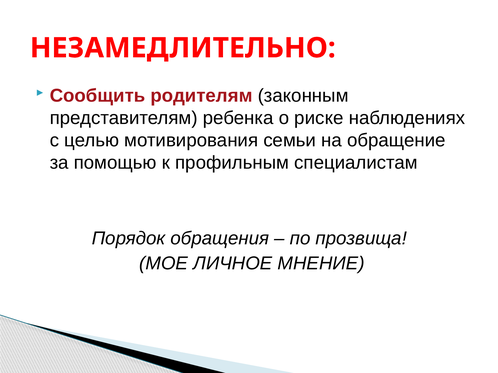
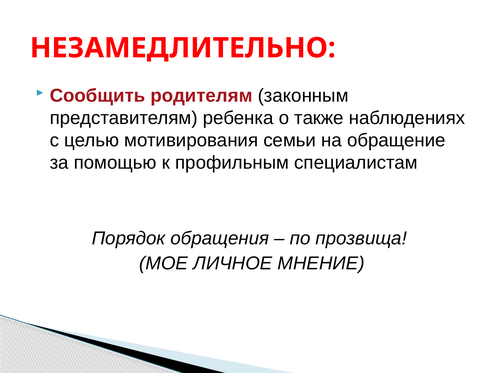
риске: риске -> также
